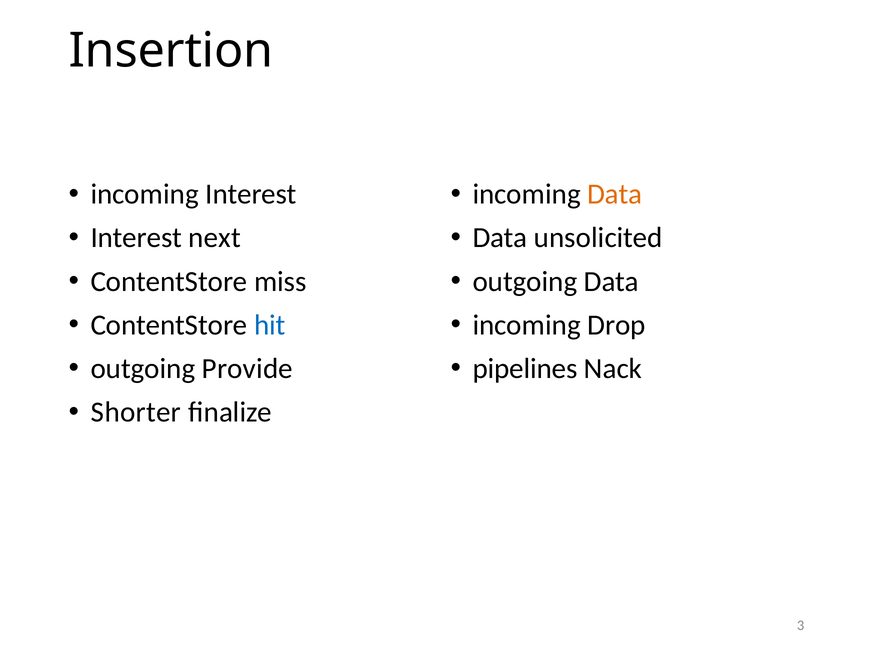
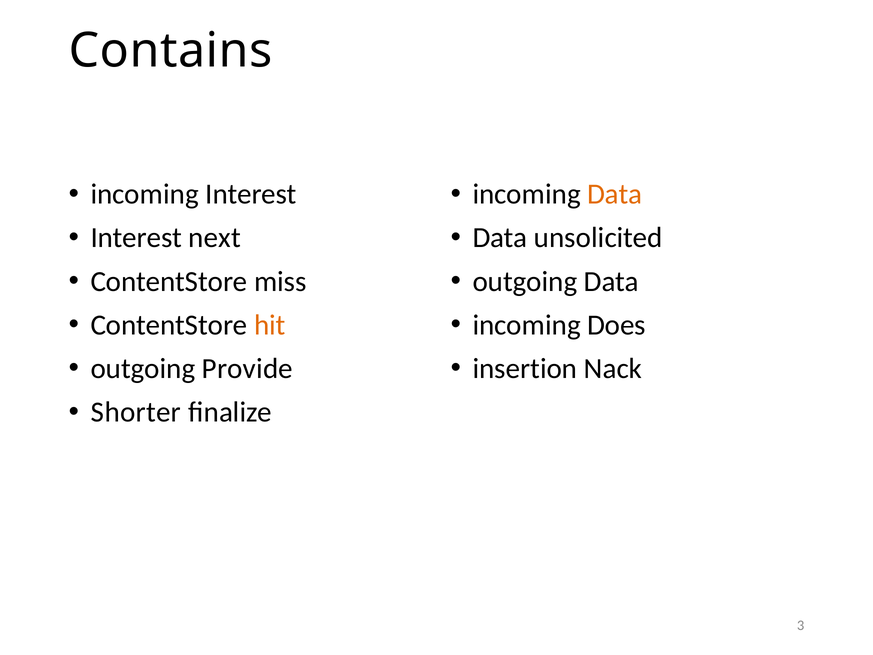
Insertion: Insertion -> Contains
hit colour: blue -> orange
Drop: Drop -> Does
pipelines: pipelines -> insertion
